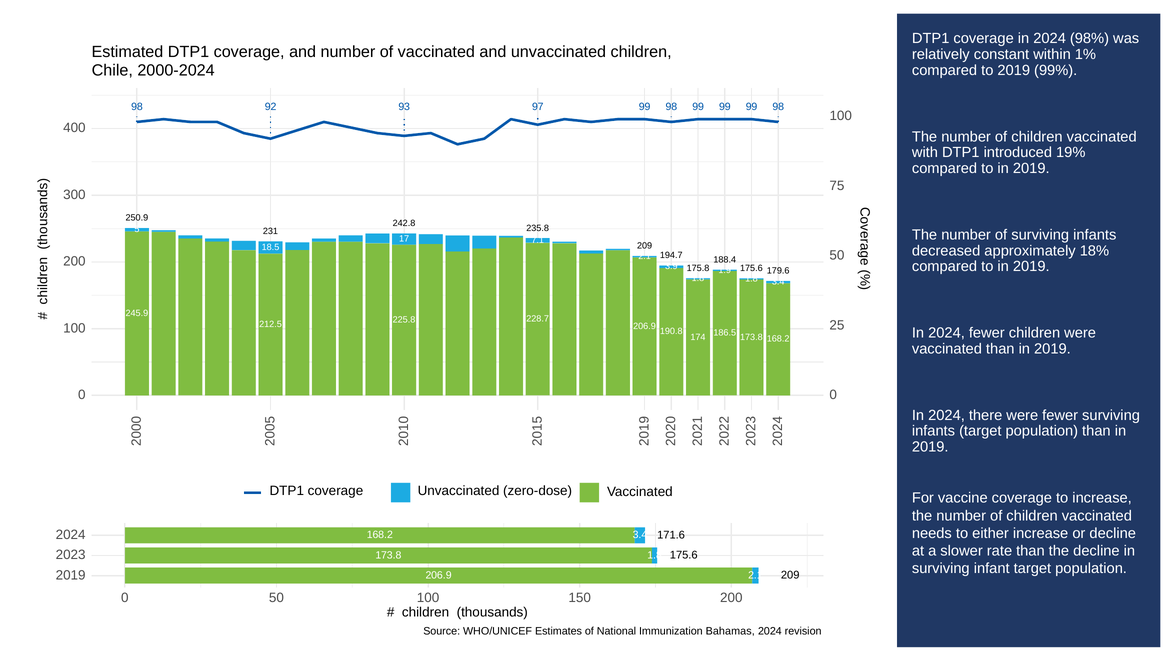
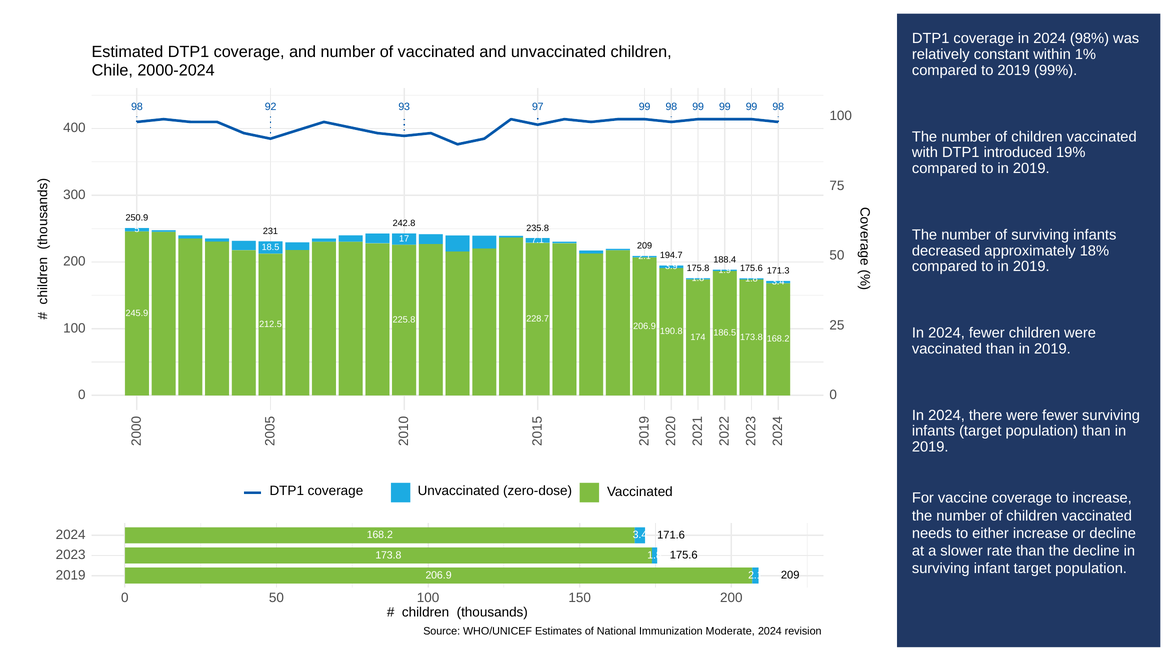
179.6: 179.6 -> 171.3
Bahamas: Bahamas -> Moderate
